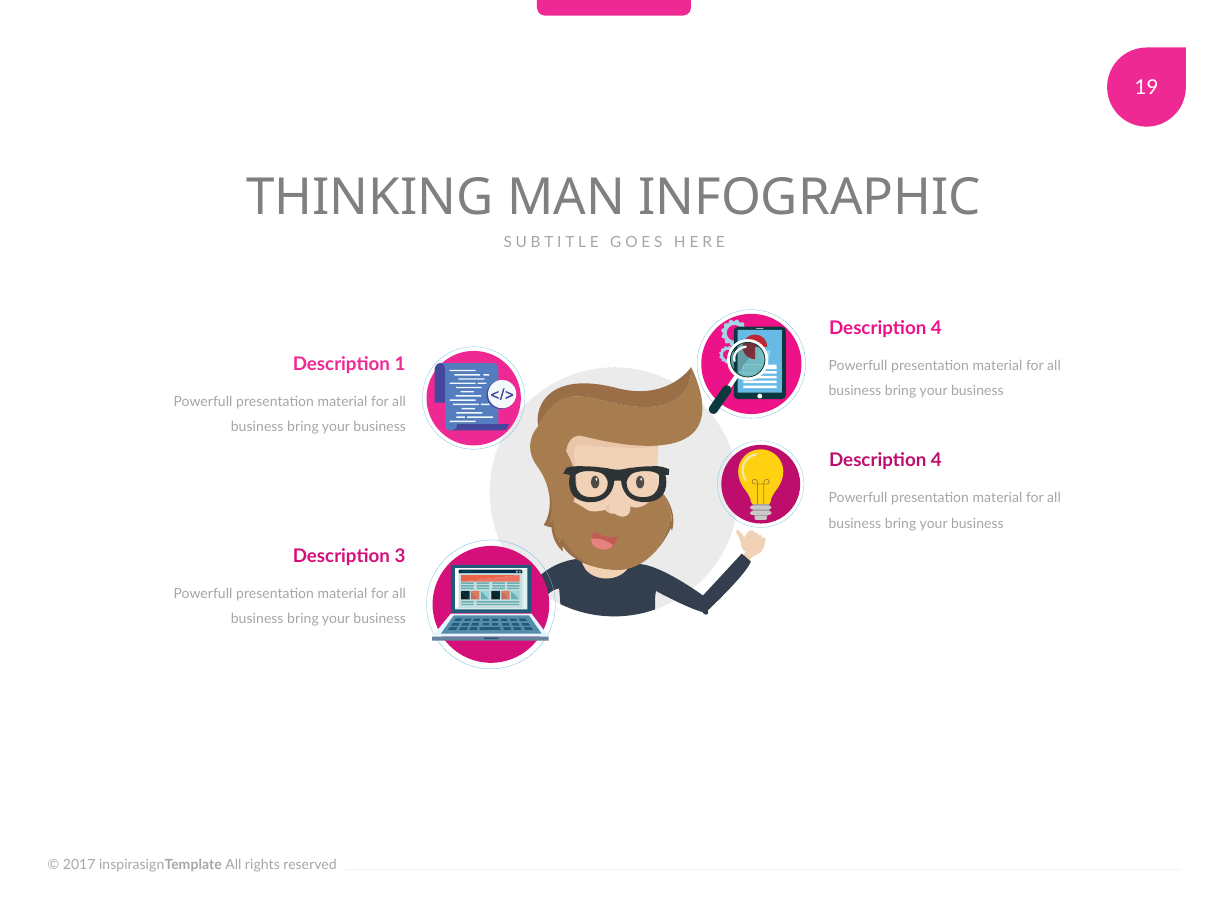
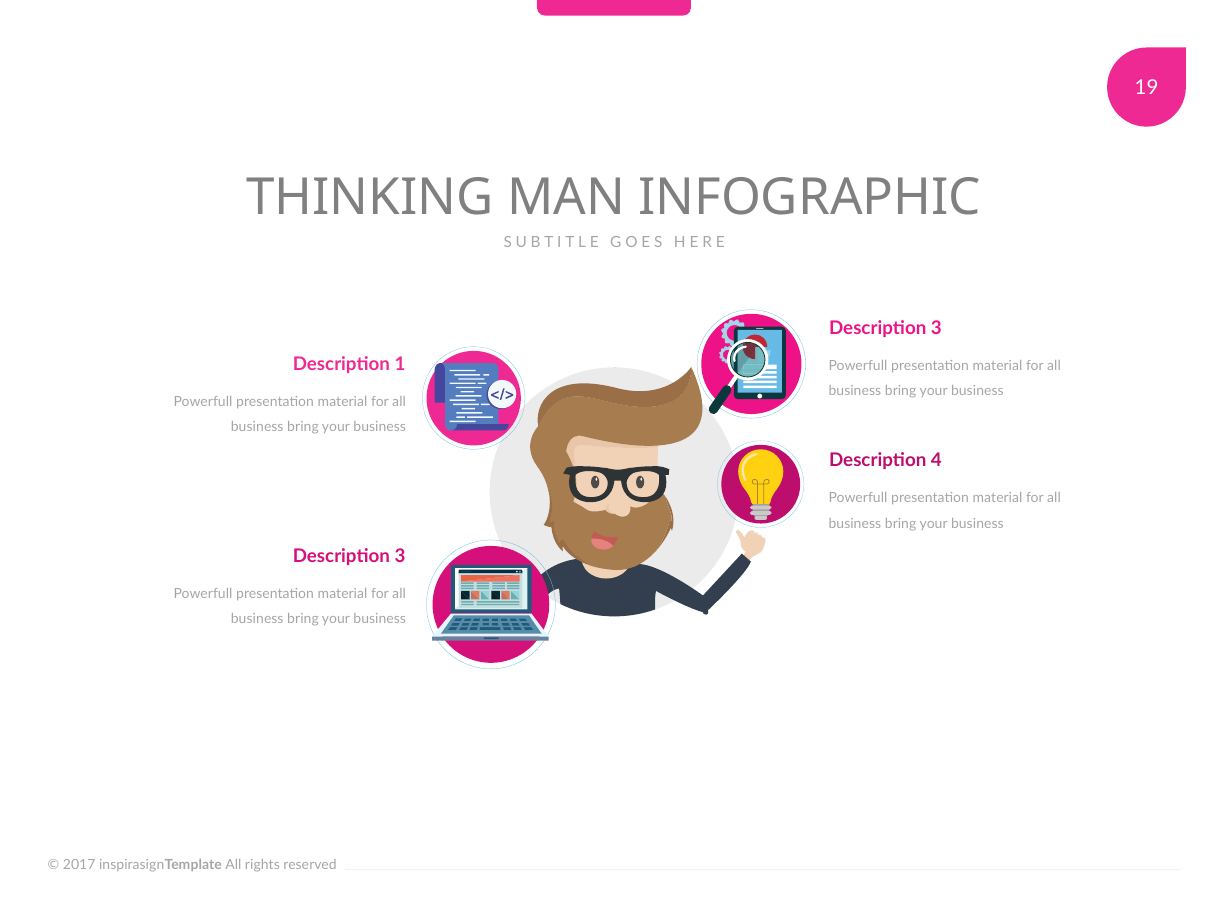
4 at (936, 328): 4 -> 3
